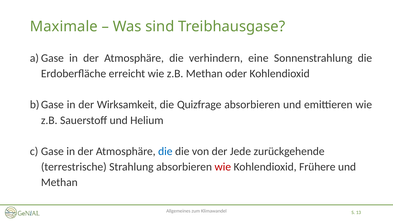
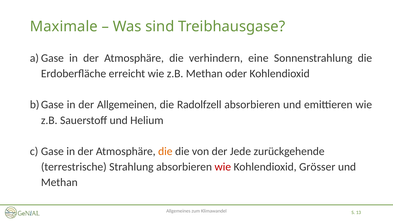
Wirksamkeit: Wirksamkeit -> Allgemeinen
Quizfrage: Quizfrage -> Radolfzell
die at (165, 151) colour: blue -> orange
Frühere: Frühere -> Grösser
